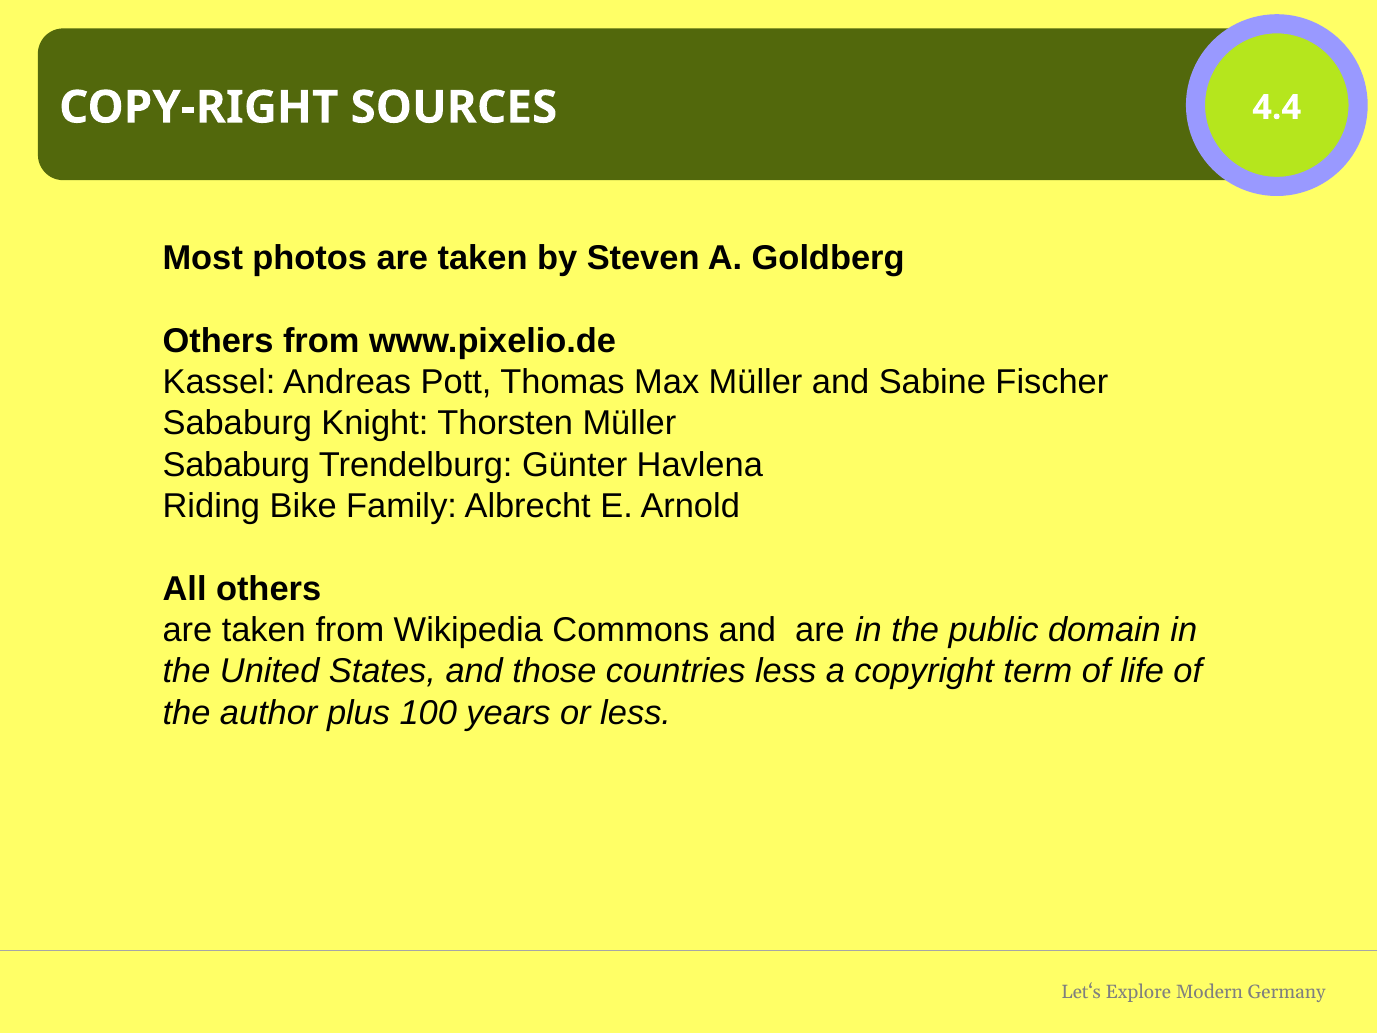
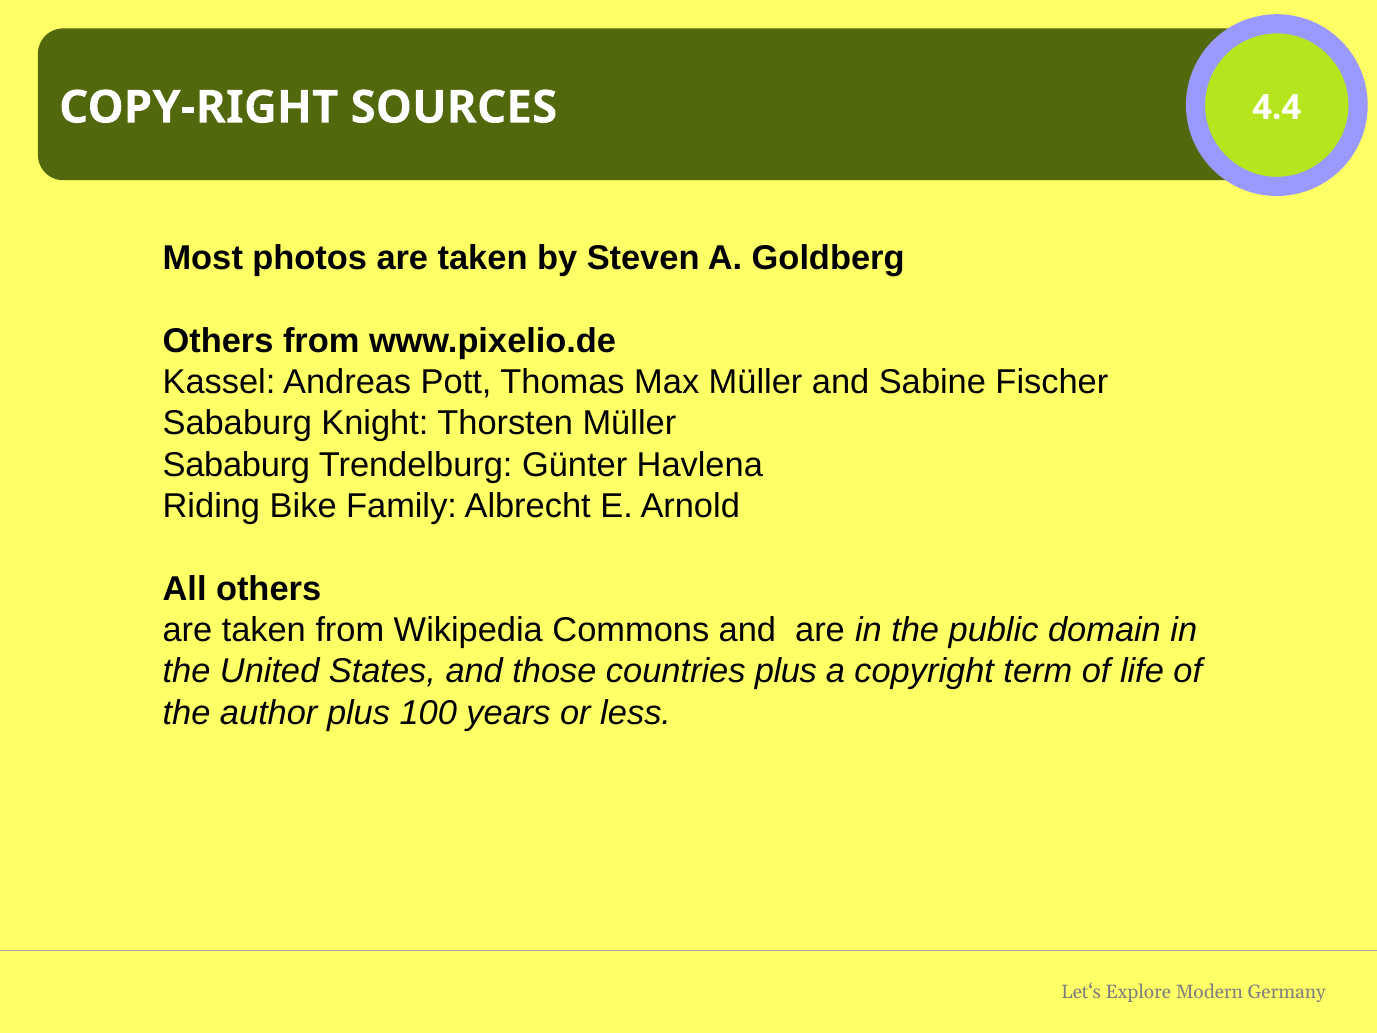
countries less: less -> plus
